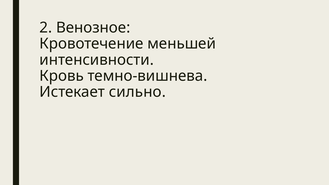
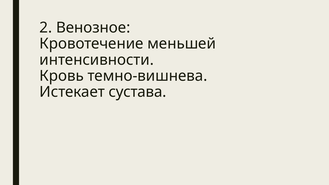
сильно: сильно -> сустава
